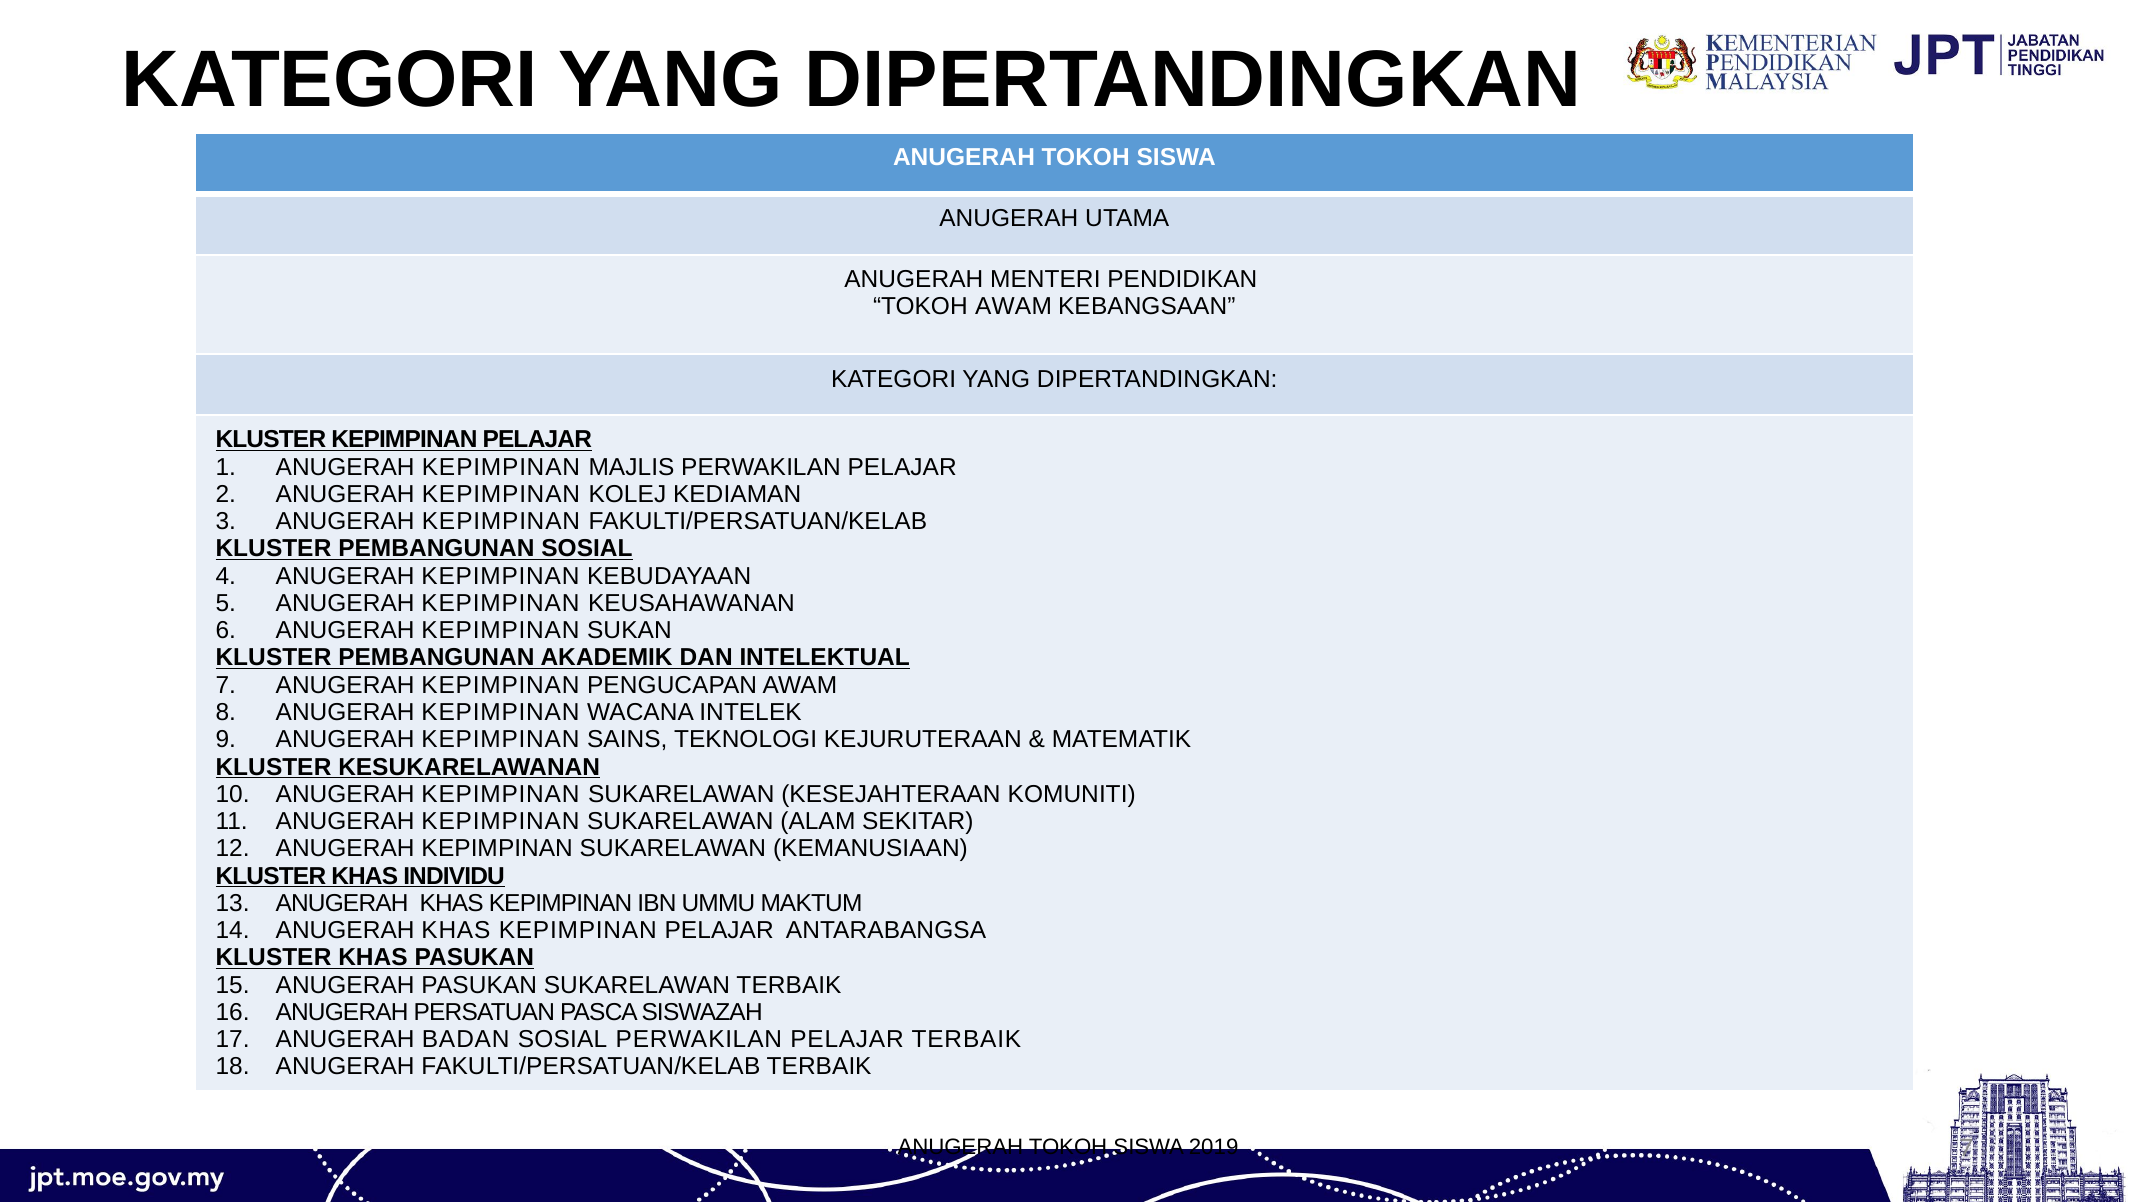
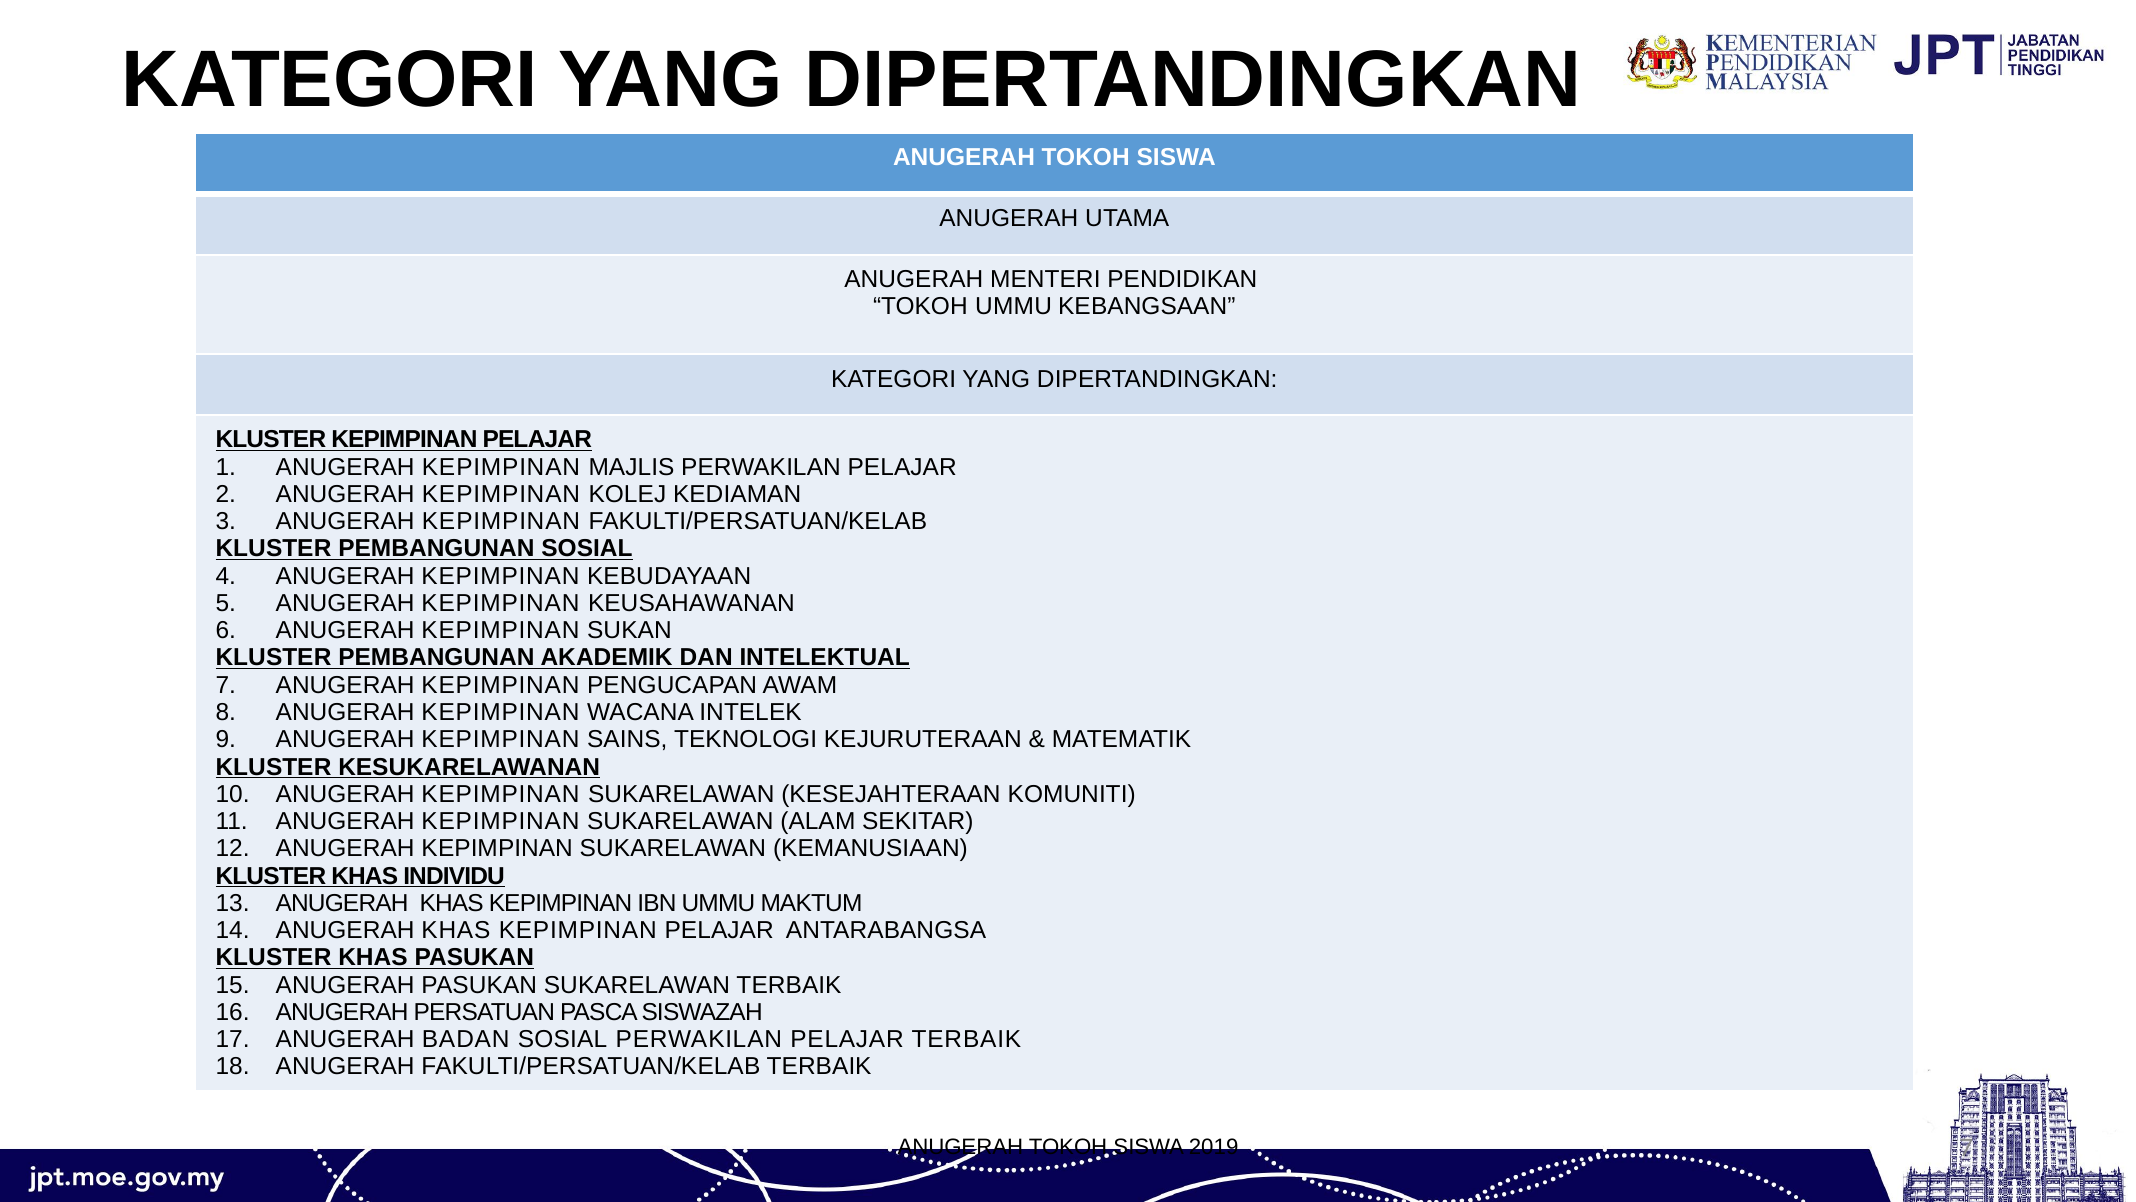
TOKOH AWAM: AWAM -> UMMU
